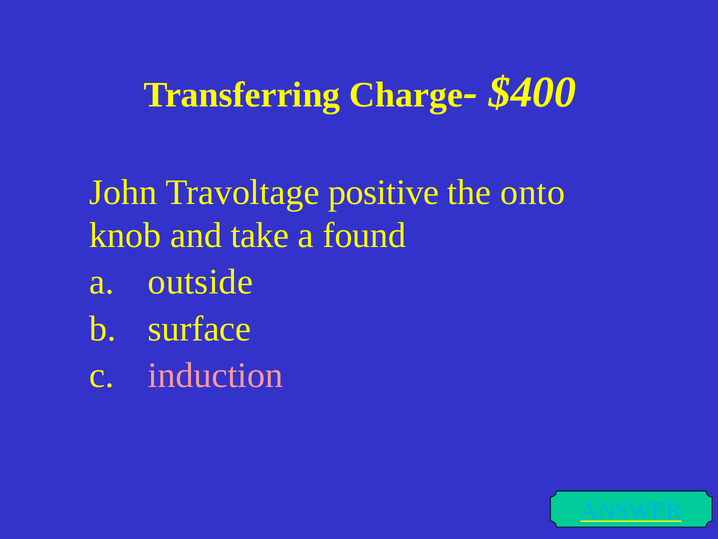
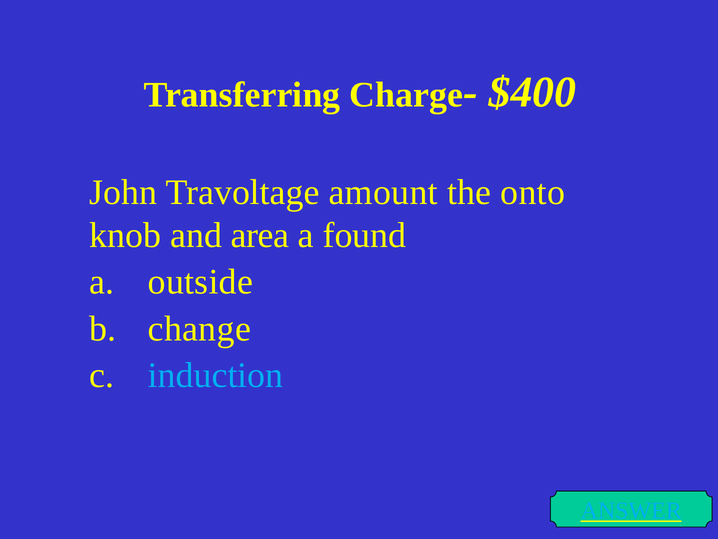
positive: positive -> amount
take: take -> area
surface: surface -> change
induction colour: pink -> light blue
